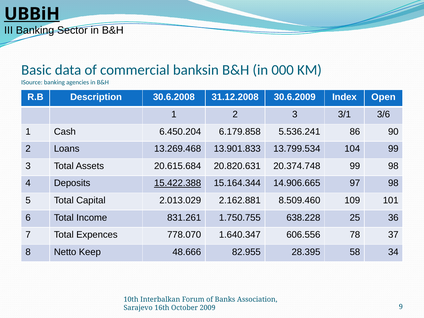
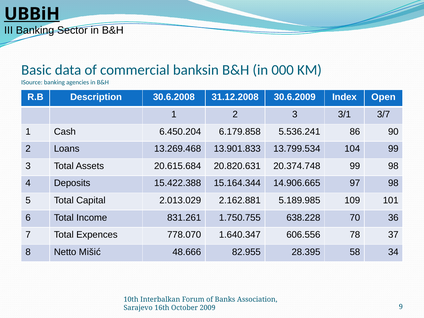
3/6: 3/6 -> 3/7
15.422.388 underline: present -> none
8.509.460: 8.509.460 -> 5.189.985
25: 25 -> 70
Keep: Keep -> Mišić
